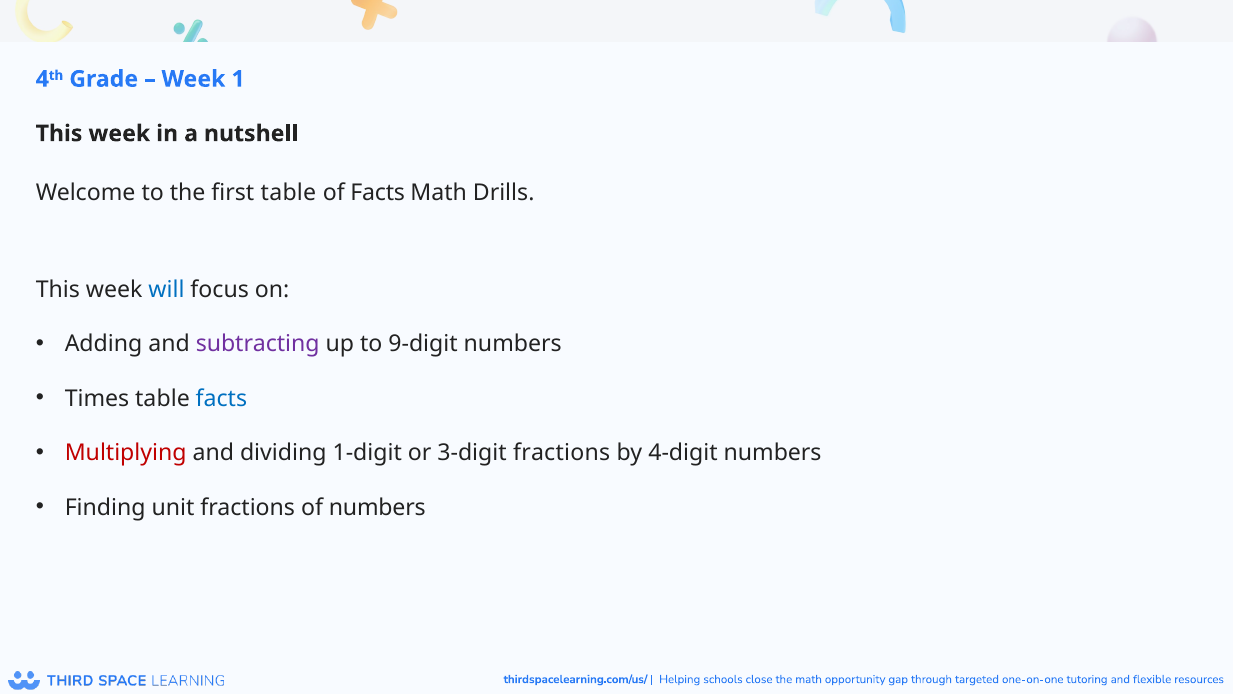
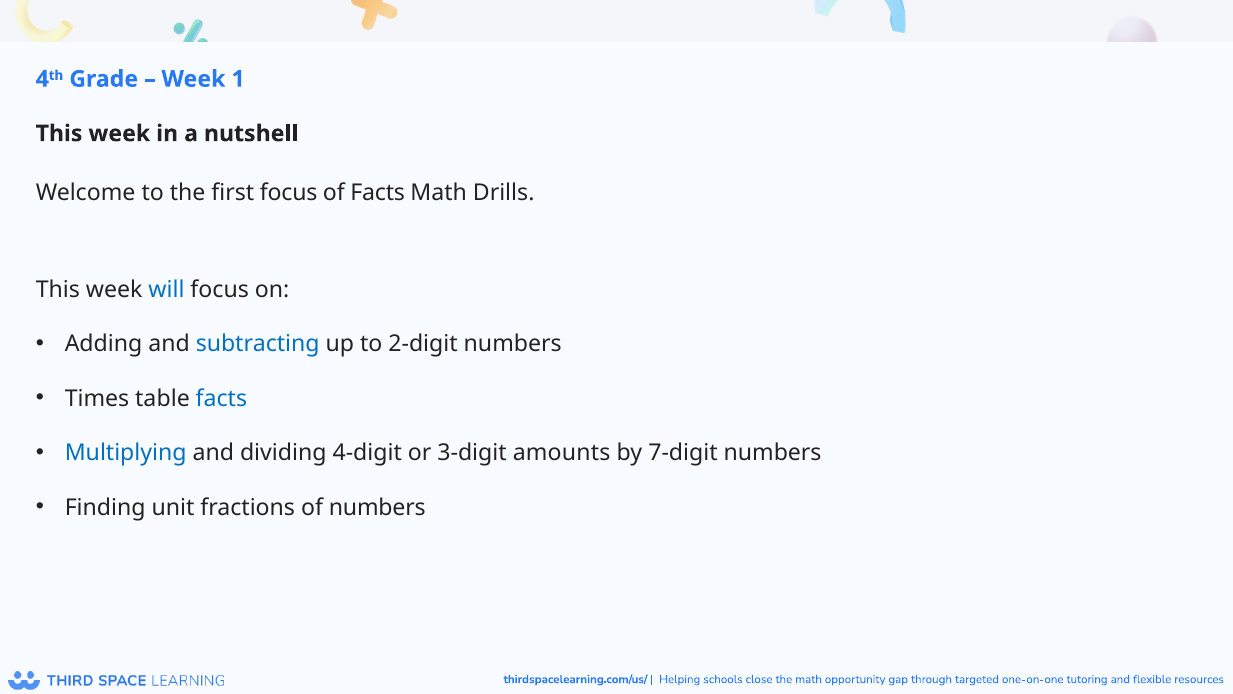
first table: table -> focus
subtracting colour: purple -> blue
9-digit: 9-digit -> 2-digit
Multiplying colour: red -> blue
1-digit: 1-digit -> 4-digit
3-digit fractions: fractions -> amounts
4-digit: 4-digit -> 7-digit
